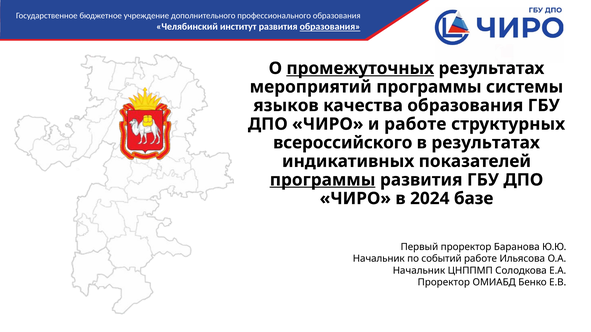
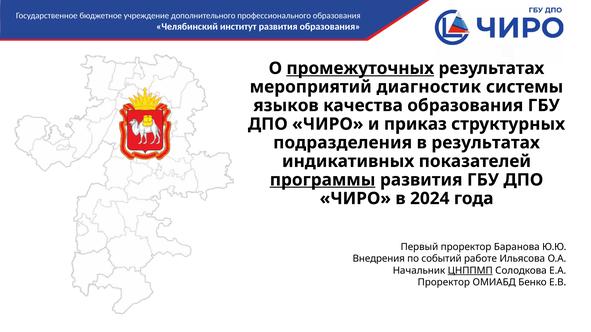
образования at (330, 27) underline: present -> none
мероприятий программы: программы -> диагностик
и работе: работе -> приказ
всероссийского: всероссийского -> подразделения
базе: базе -> года
Начальник at (379, 259): Начальник -> Внедрения
ЦНППМП underline: none -> present
